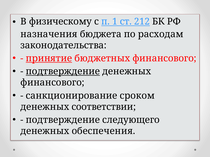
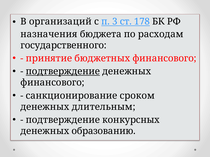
физическому: физическому -> организаций
1: 1 -> 3
212: 212 -> 178
законодательства: законодательства -> государственного
принятие underline: present -> none
соответствии: соответствии -> длительным
следующего: следующего -> конкурсных
обеспечения: обеспечения -> образованию
